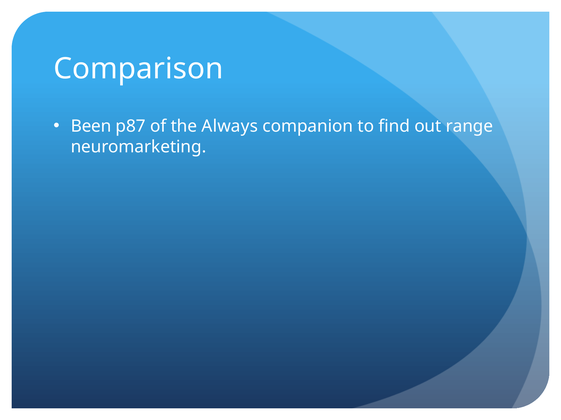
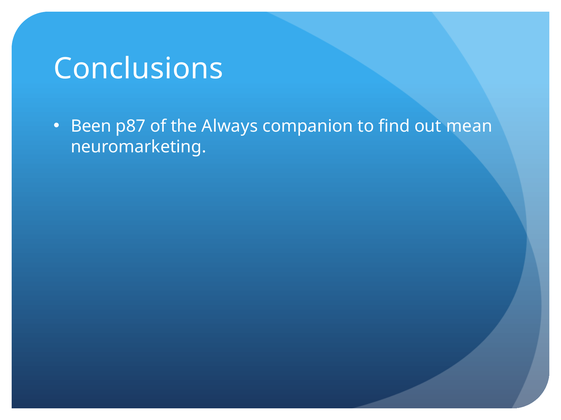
Comparison: Comparison -> Conclusions
range: range -> mean
